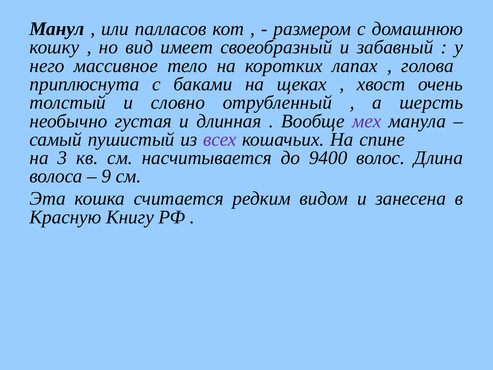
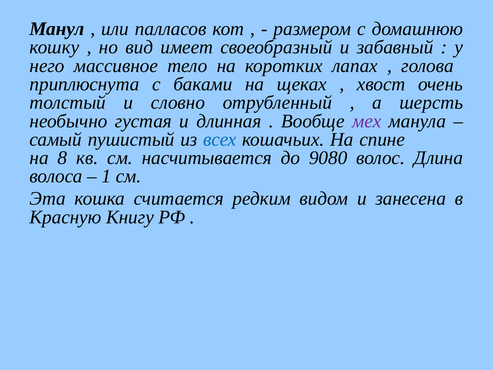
всех colour: purple -> blue
3: 3 -> 8
9400: 9400 -> 9080
9: 9 -> 1
